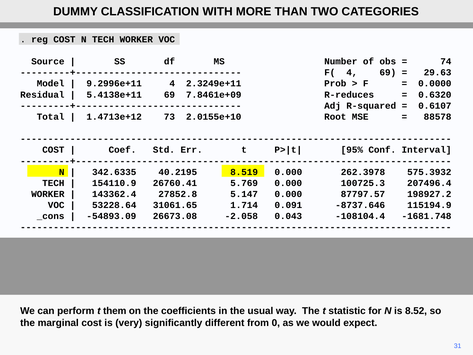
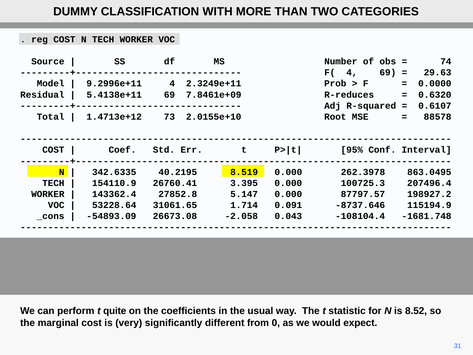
575.3932: 575.3932 -> 863.0495
5.769: 5.769 -> 3.395
them: them -> quite
